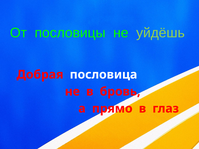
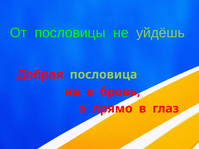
пословица colour: white -> light green
